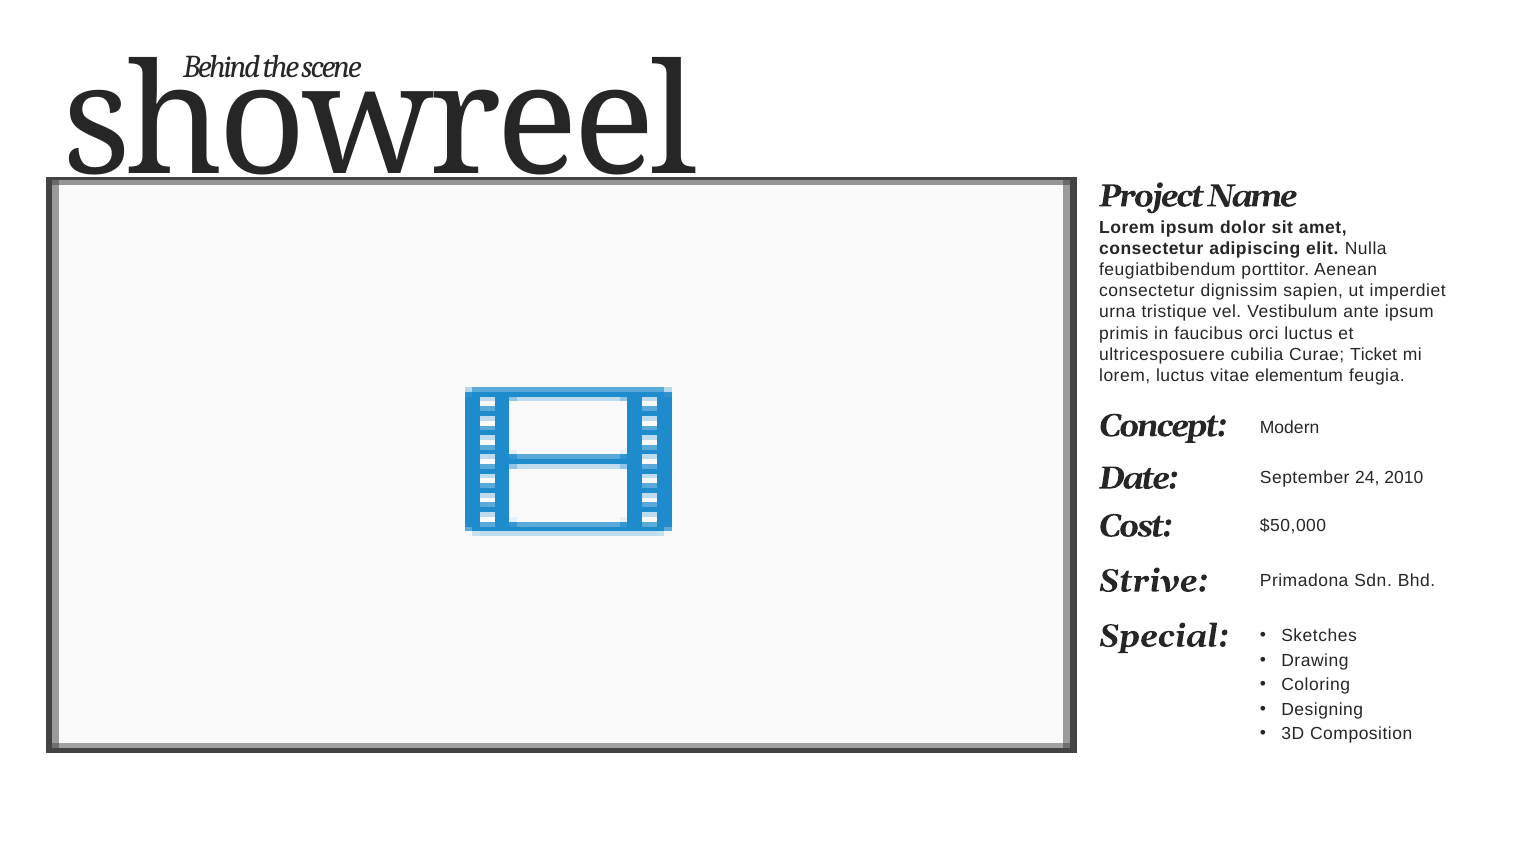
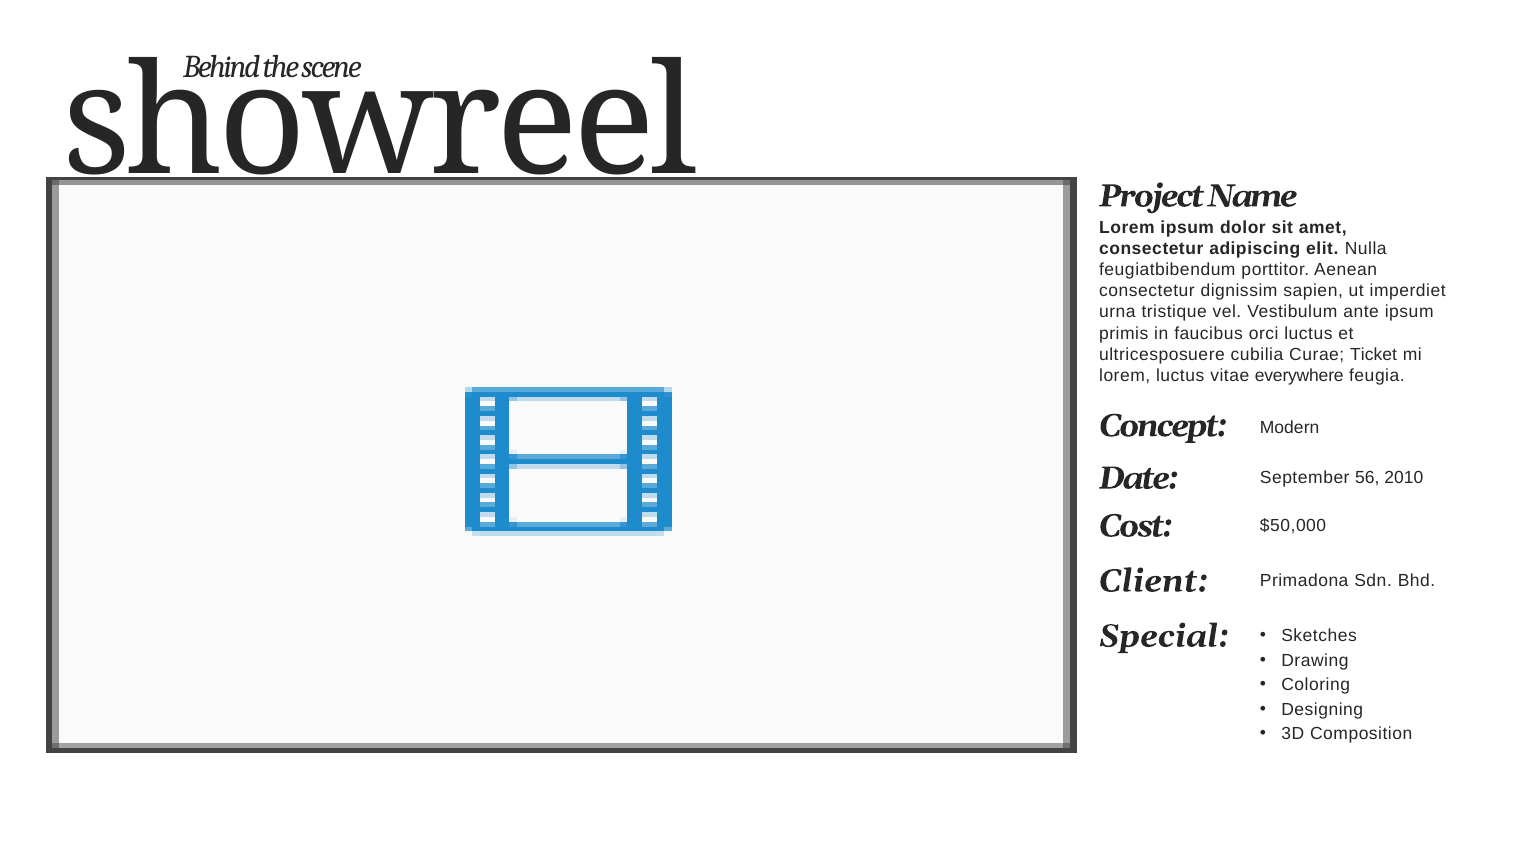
elementum: elementum -> everywhere
24: 24 -> 56
Strive: Strive -> Client
